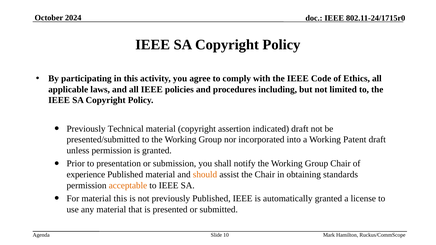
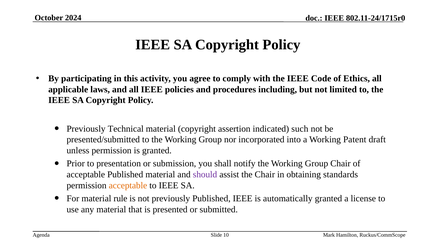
indicated draft: draft -> such
experience at (86, 175): experience -> acceptable
should colour: orange -> purple
material this: this -> rule
